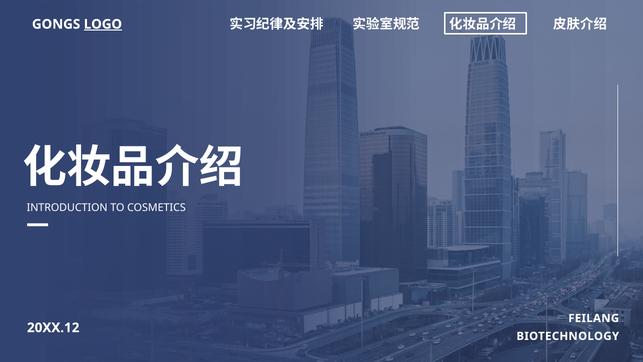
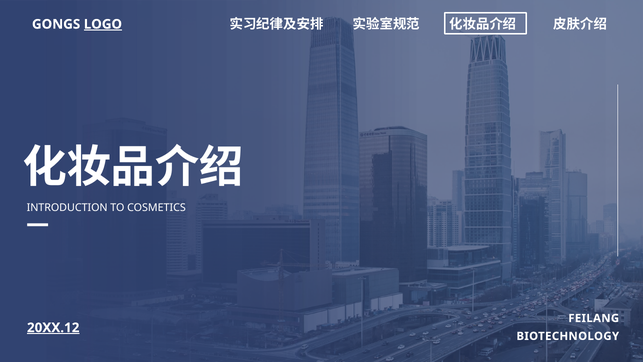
20XX.12 underline: none -> present
